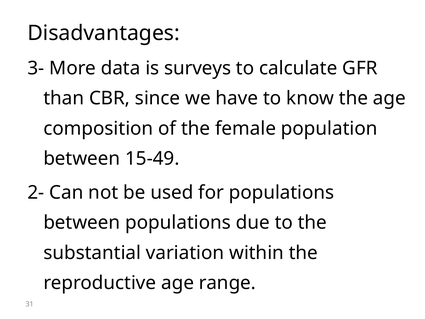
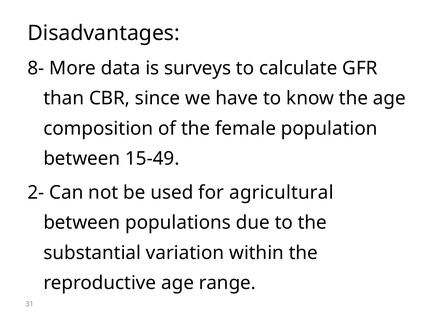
3-: 3- -> 8-
for populations: populations -> agricultural
